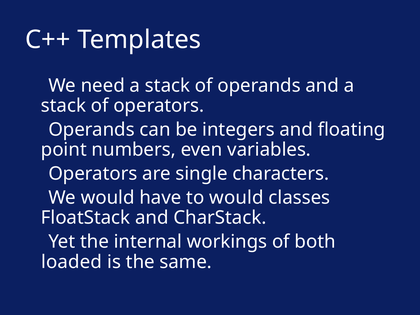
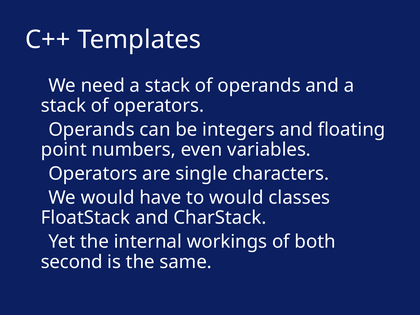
loaded: loaded -> second
